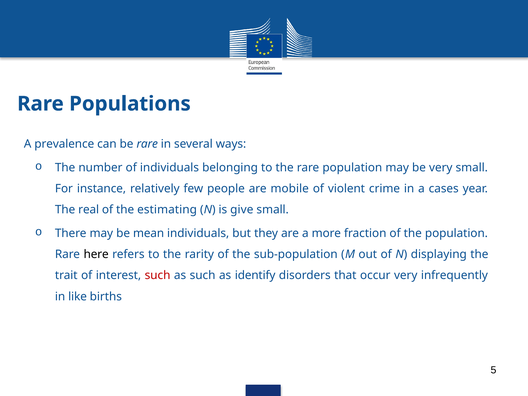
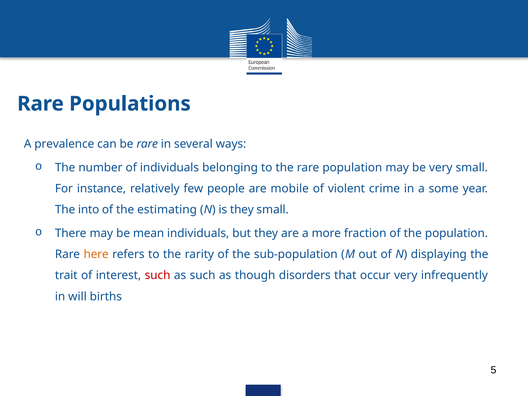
cases: cases -> some
real: real -> into
is give: give -> they
here colour: black -> orange
identify: identify -> though
like: like -> will
